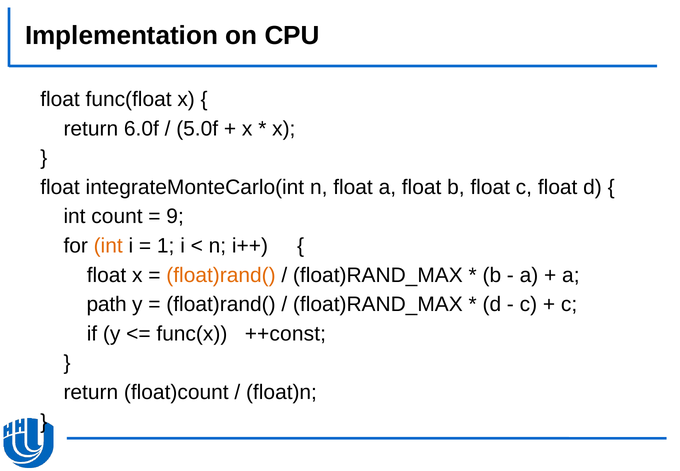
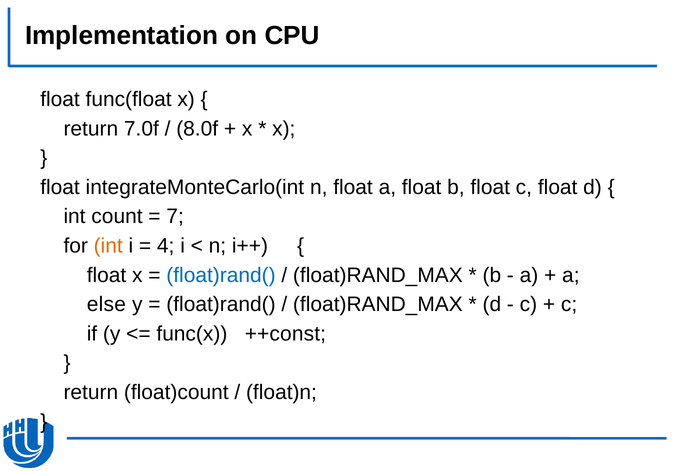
6.0f: 6.0f -> 7.0f
5.0f: 5.0f -> 8.0f
9: 9 -> 7
1: 1 -> 4
float)rand( at (221, 275) colour: orange -> blue
path: path -> else
